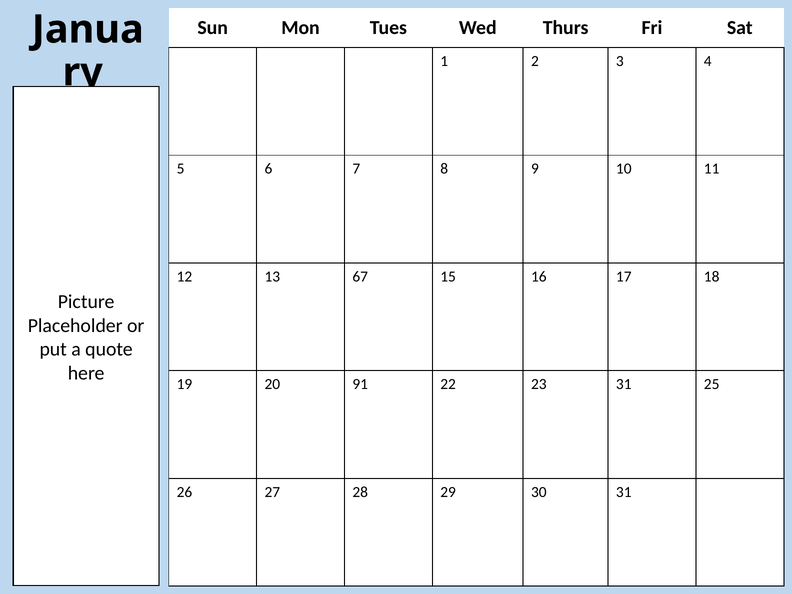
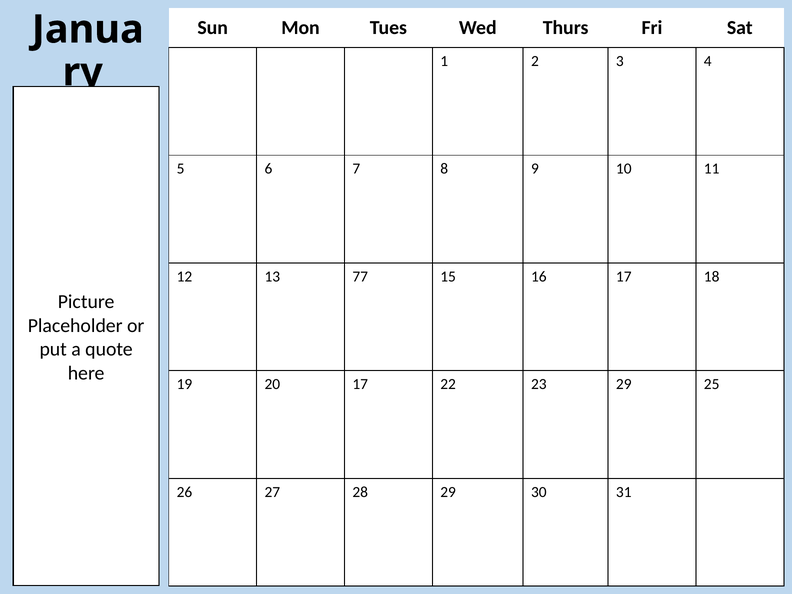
67: 67 -> 77
20 91: 91 -> 17
23 31: 31 -> 29
